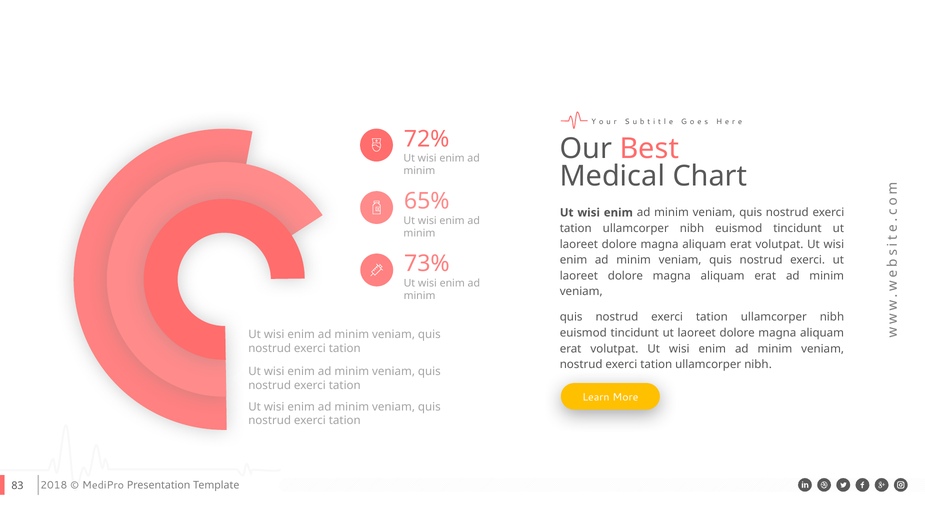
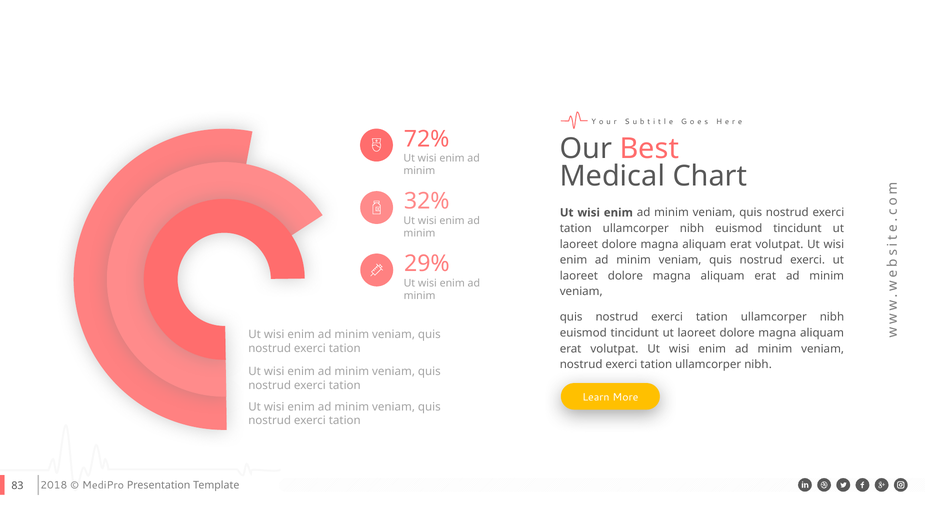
65%: 65% -> 32%
73%: 73% -> 29%
